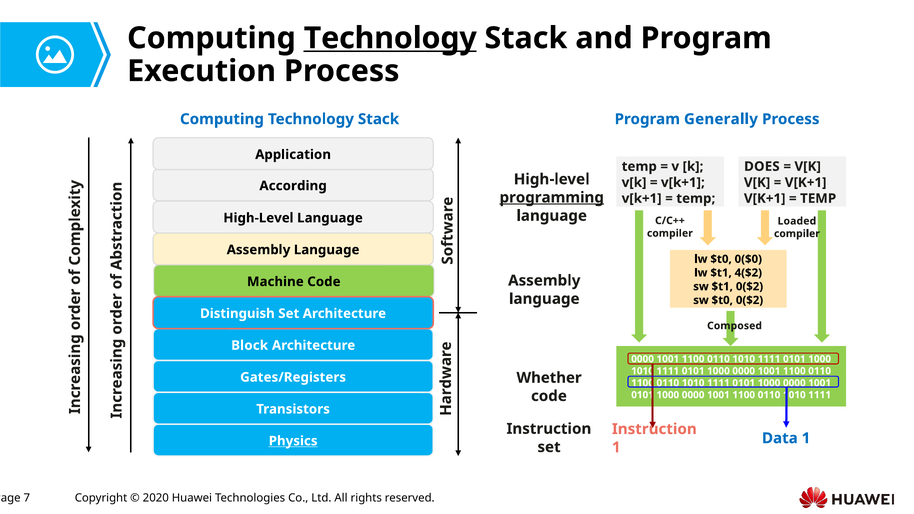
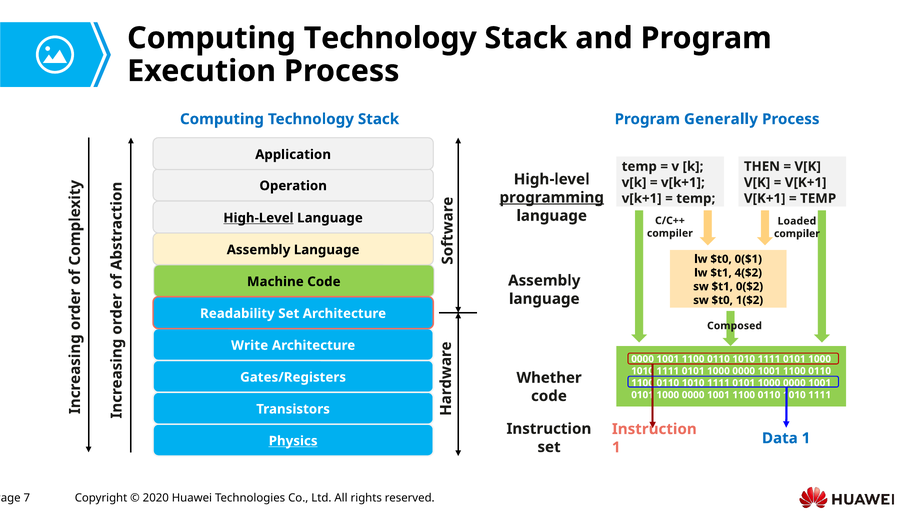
Technology at (390, 38) underline: present -> none
DOES: DOES -> THEN
According: According -> Operation
High-Level at (259, 218) underline: none -> present
0($0: 0($0 -> 0($1
$t0 0($2: 0($2 -> 1($2
Distinguish: Distinguish -> Readability
Block: Block -> Write
